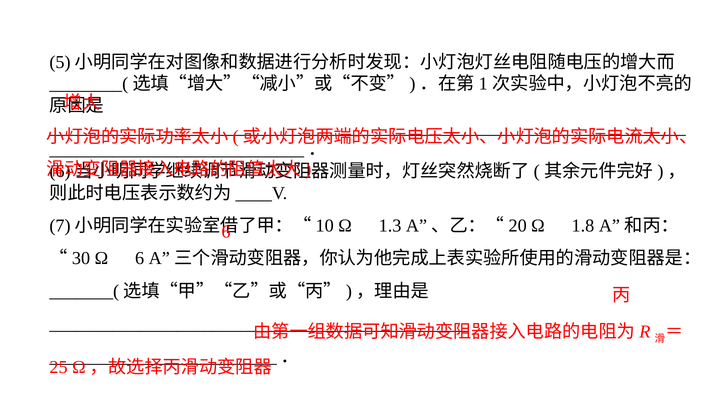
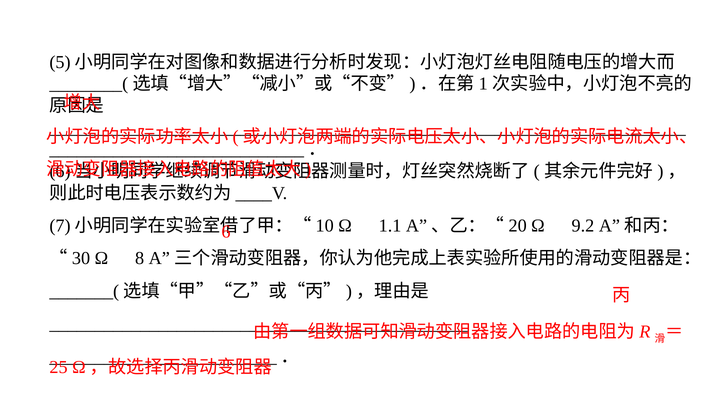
1.3: 1.3 -> 1.1
1.8: 1.8 -> 9.2
Ω 6: 6 -> 8
